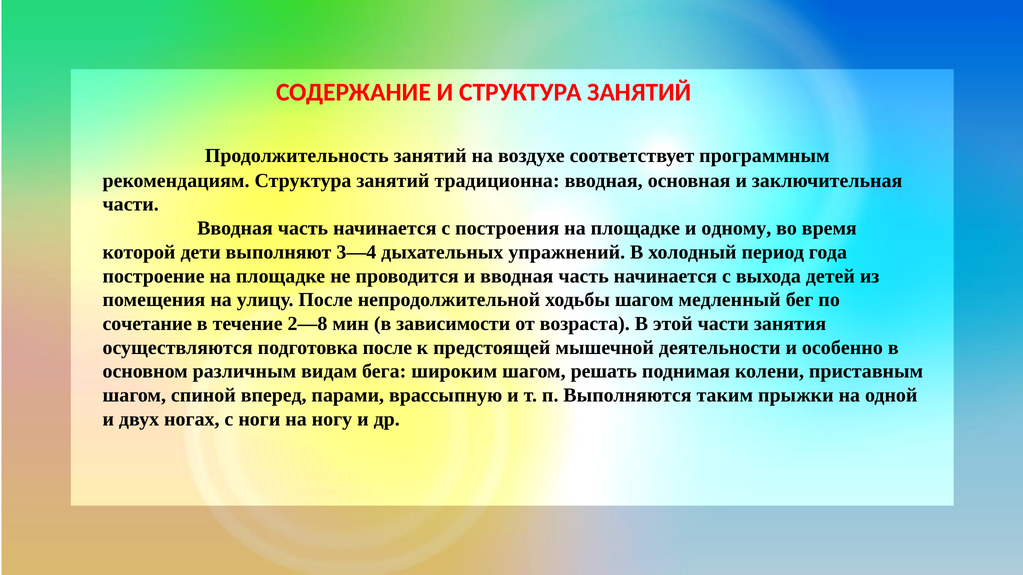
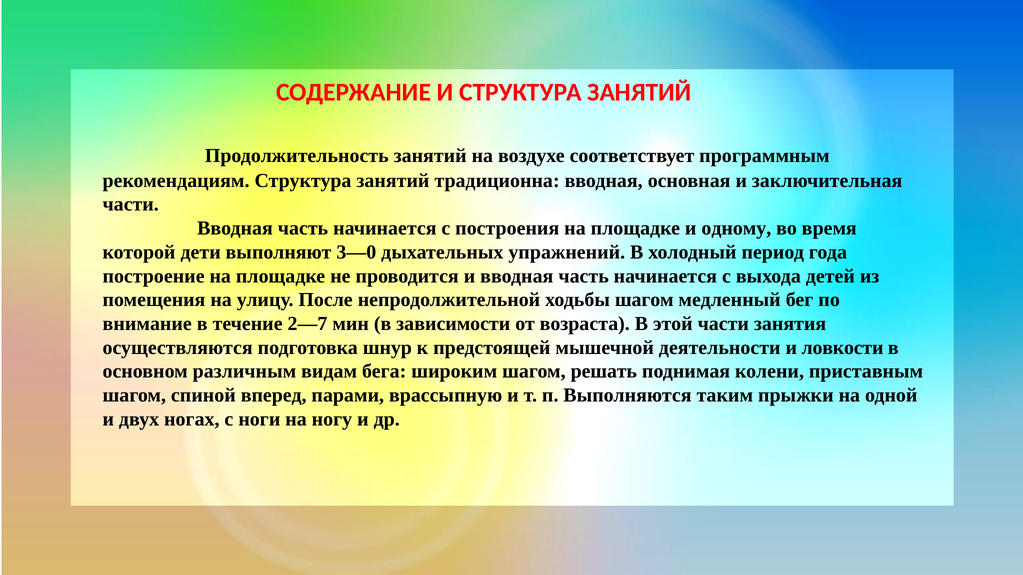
3—4: 3—4 -> 3—0
сочетание: сочетание -> внимание
2—8: 2—8 -> 2—7
подготовка после: после -> шнур
особенно: особенно -> ловкости
